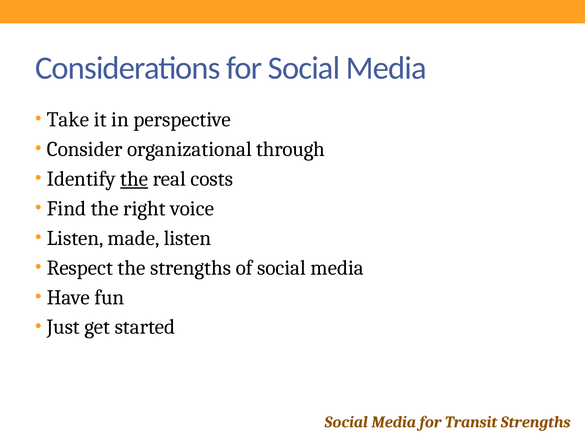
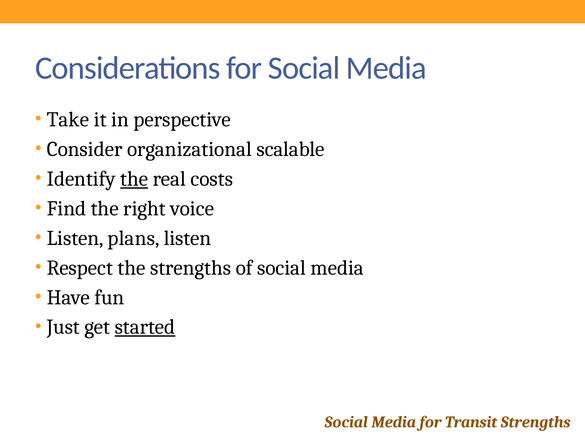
through: through -> scalable
made: made -> plans
started underline: none -> present
